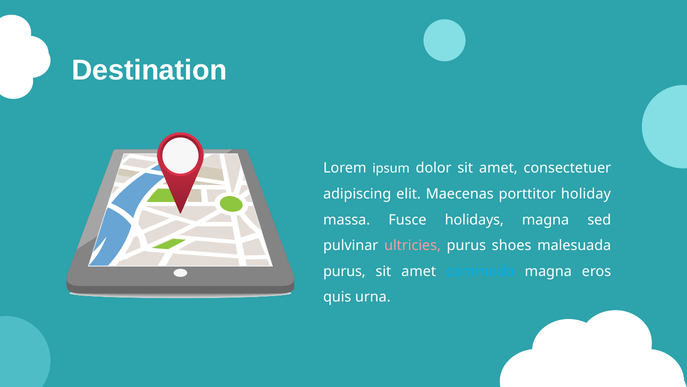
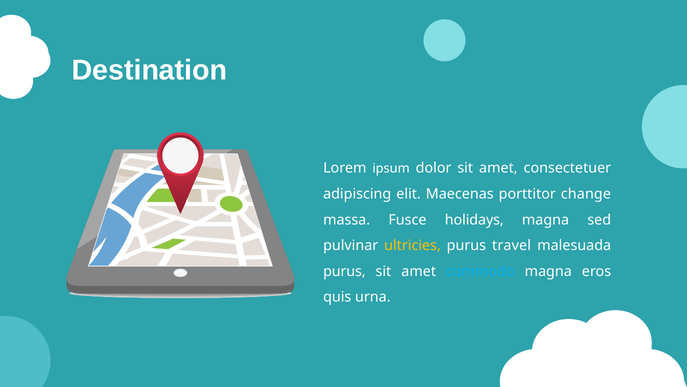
holiday: holiday -> change
ultricies colour: pink -> yellow
shoes: shoes -> travel
